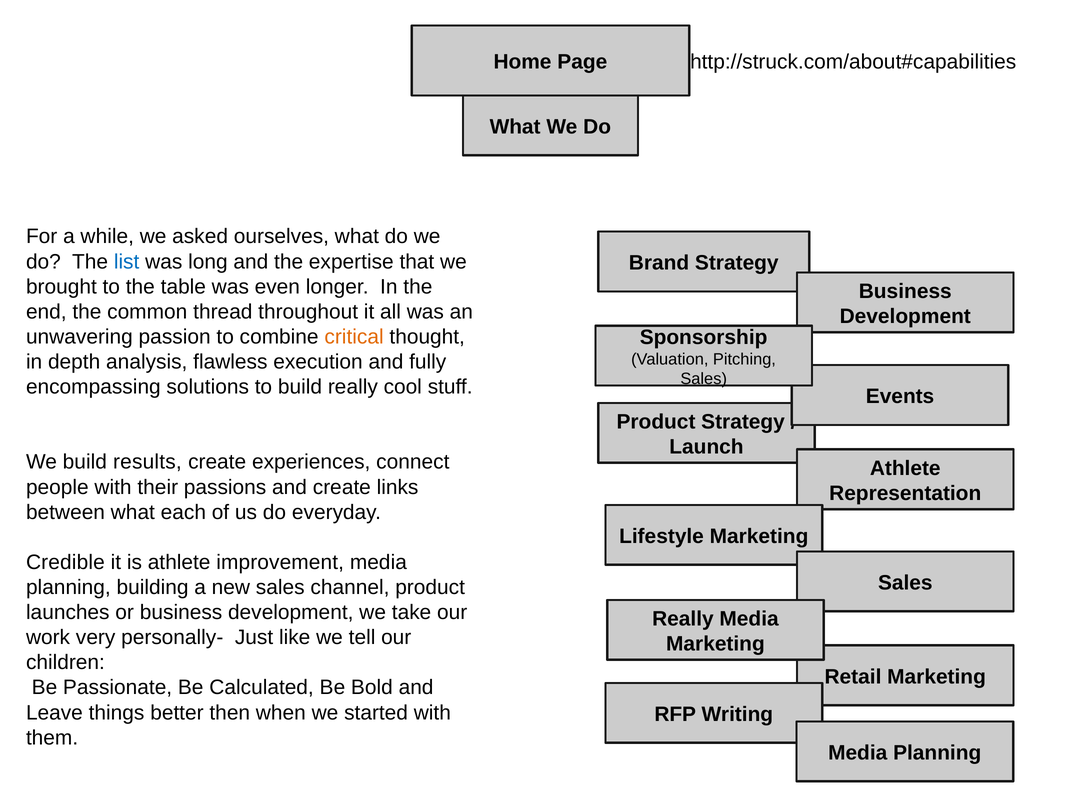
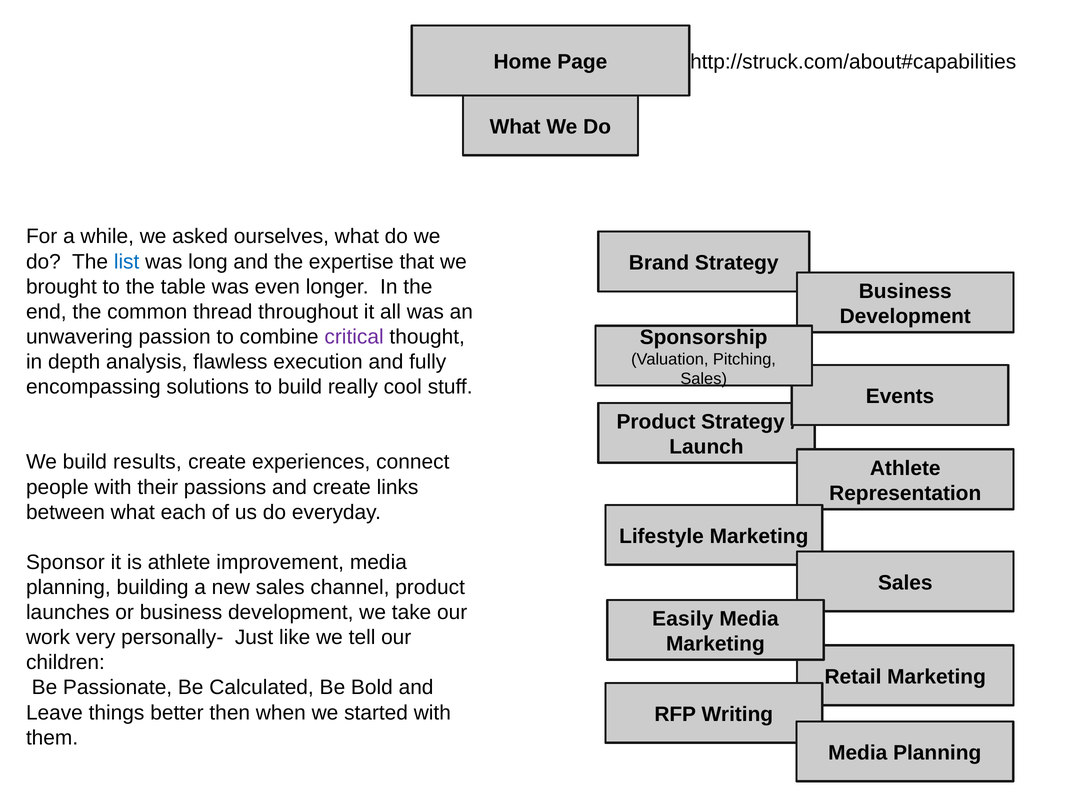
critical colour: orange -> purple
Credible: Credible -> Sponsor
Really at (683, 619): Really -> Easily
